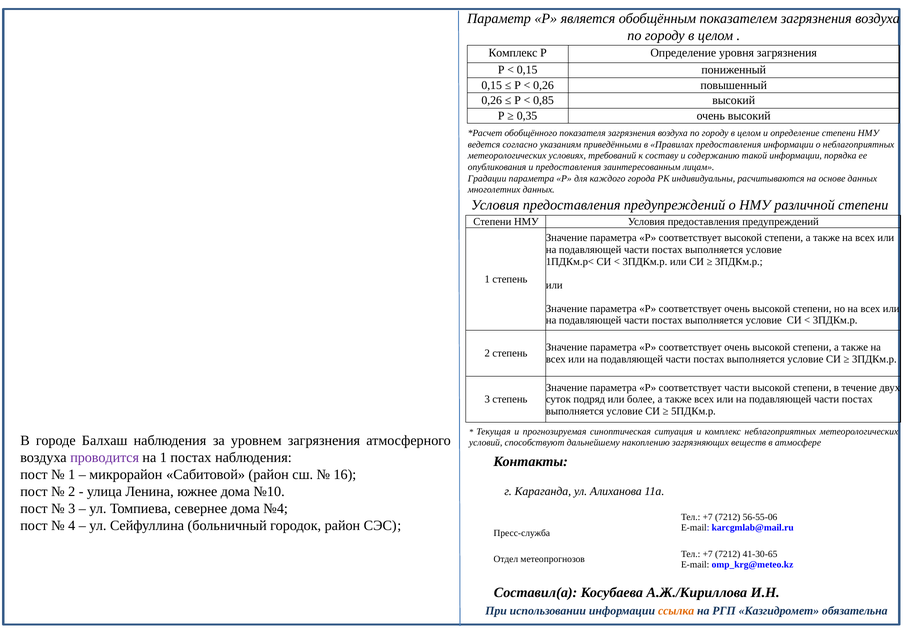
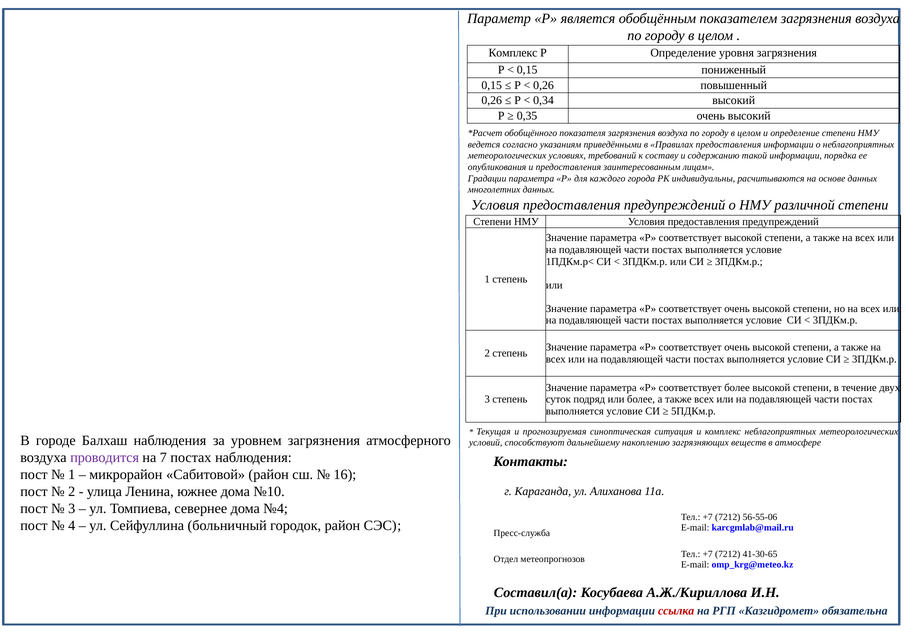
0,85: 0,85 -> 0,34
соответствует части: части -> более
на 1: 1 -> 7
ссылка colour: orange -> red
